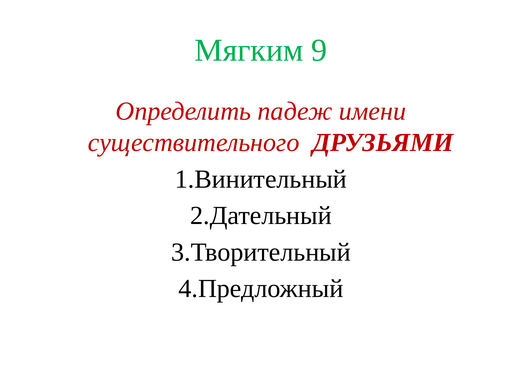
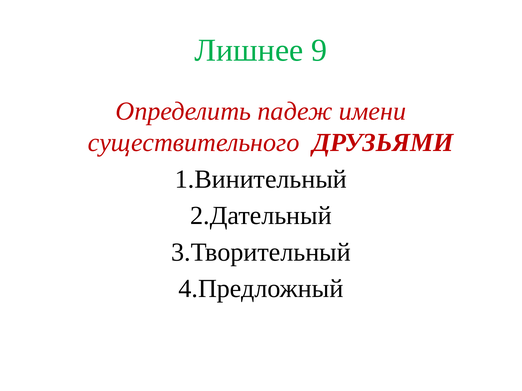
Мягким: Мягким -> Лишнее
